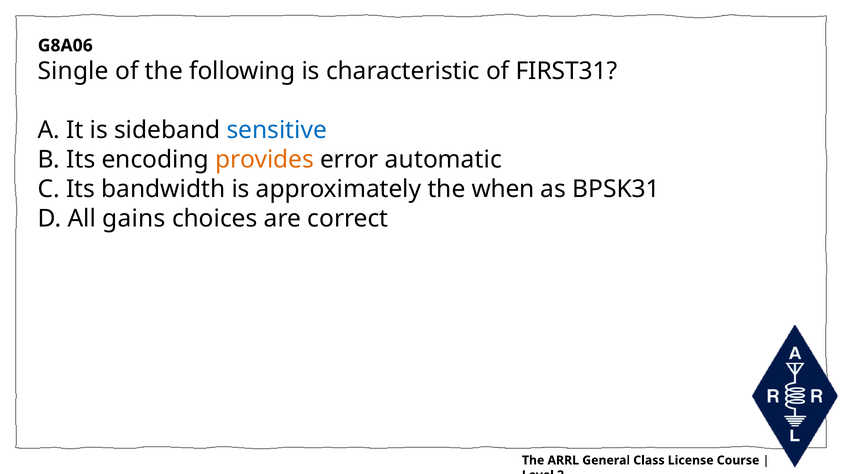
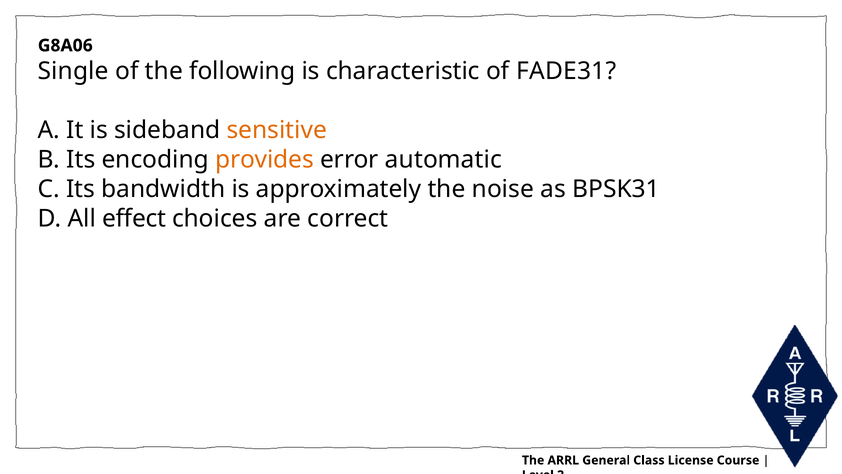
FIRST31: FIRST31 -> FADE31
sensitive colour: blue -> orange
when: when -> noise
gains: gains -> effect
